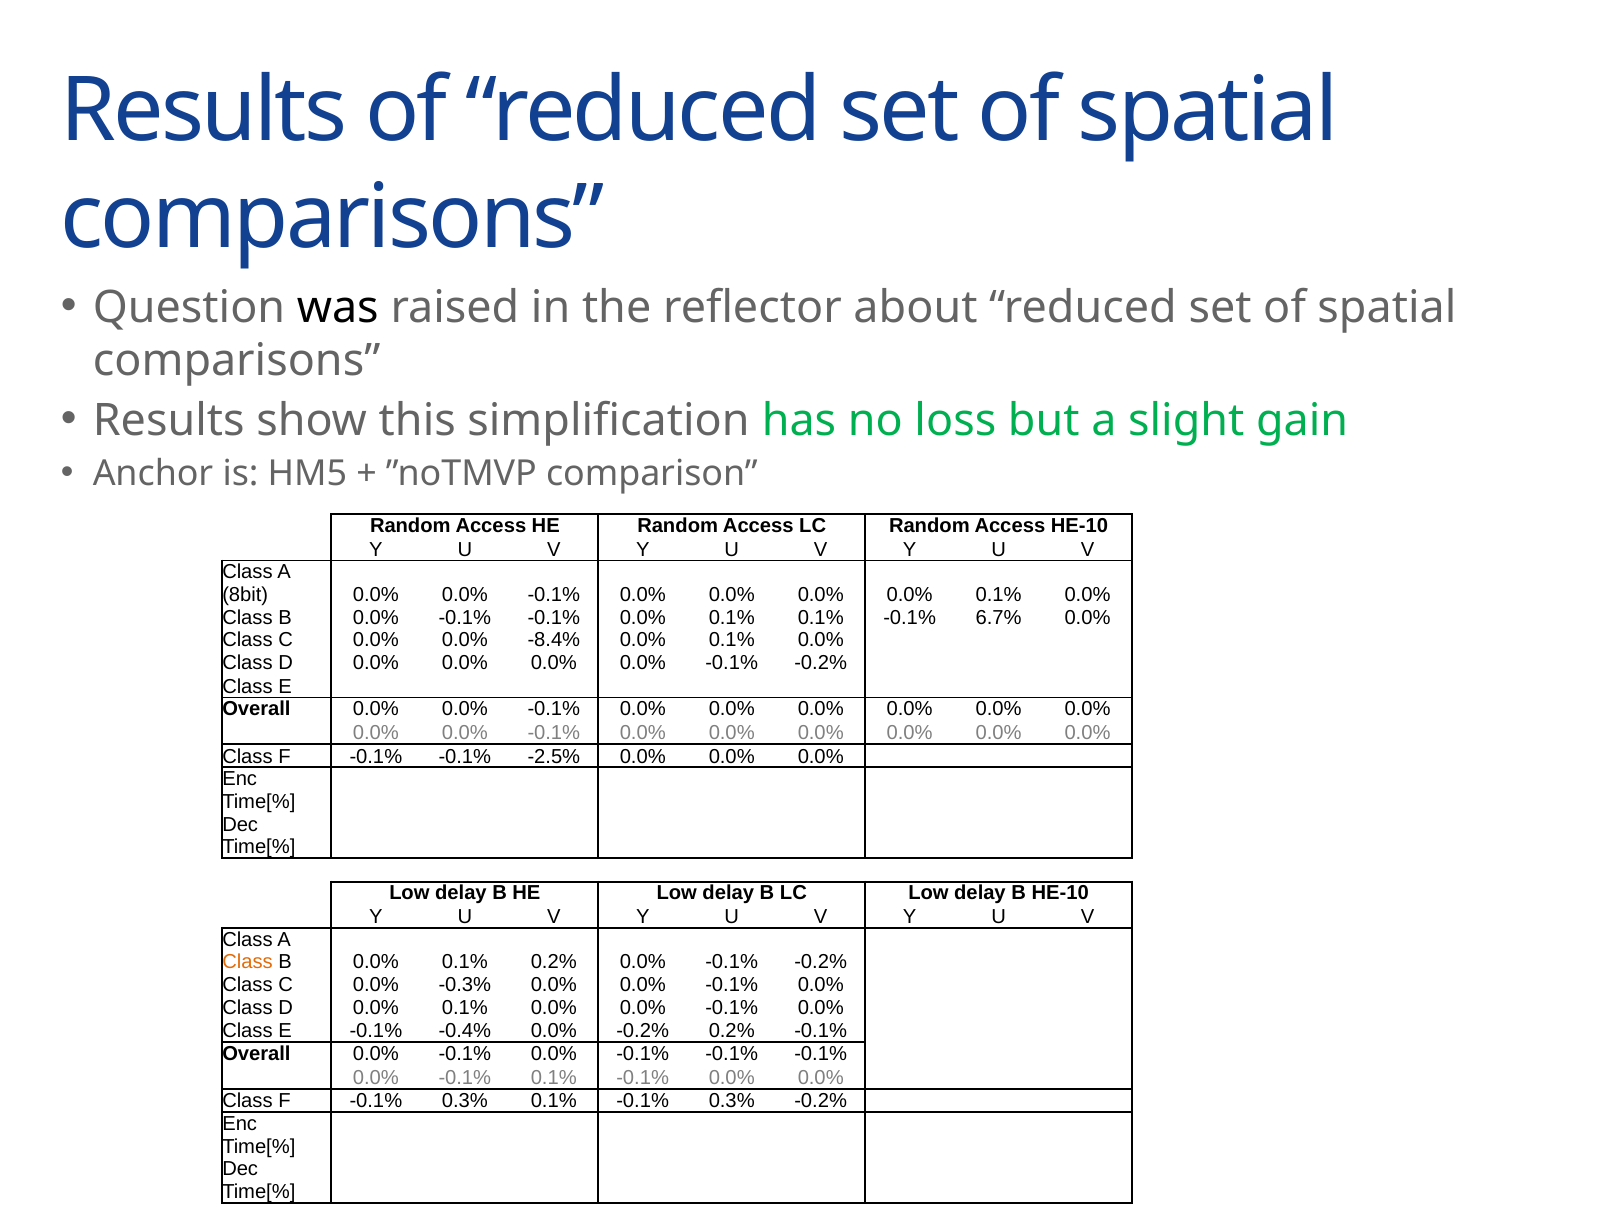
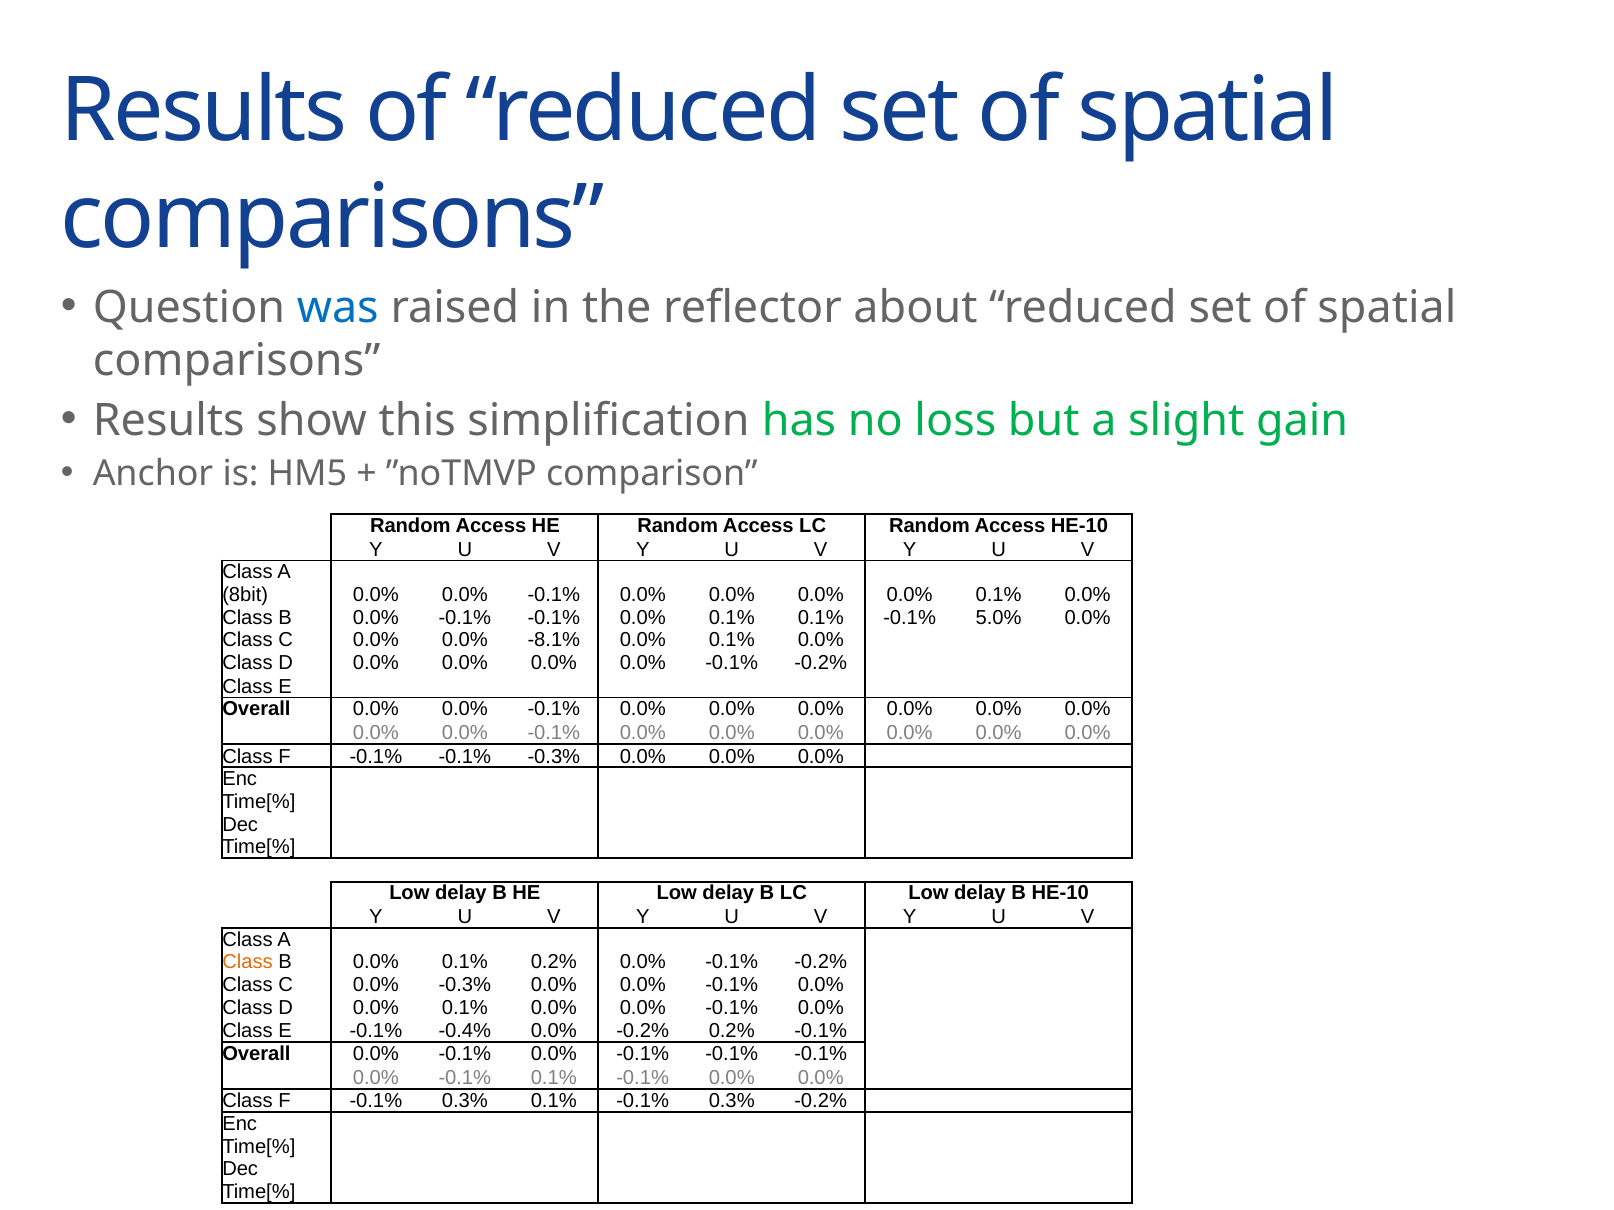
was colour: black -> blue
6.7%: 6.7% -> 5.0%
-8.4%: -8.4% -> -8.1%
-0.1% -2.5%: -2.5% -> -0.3%
